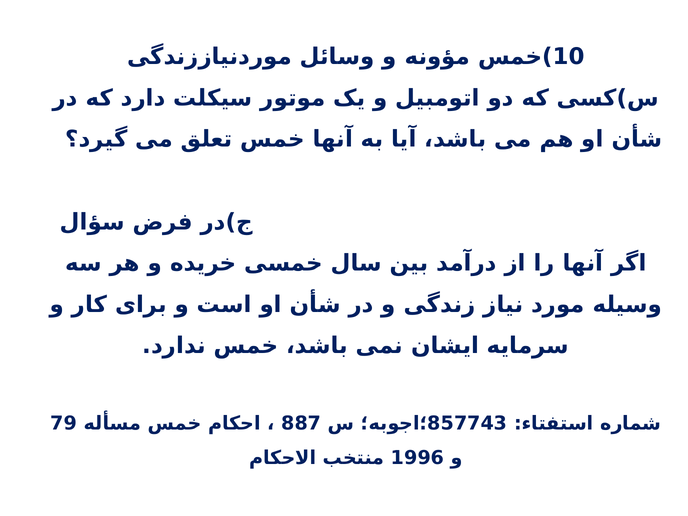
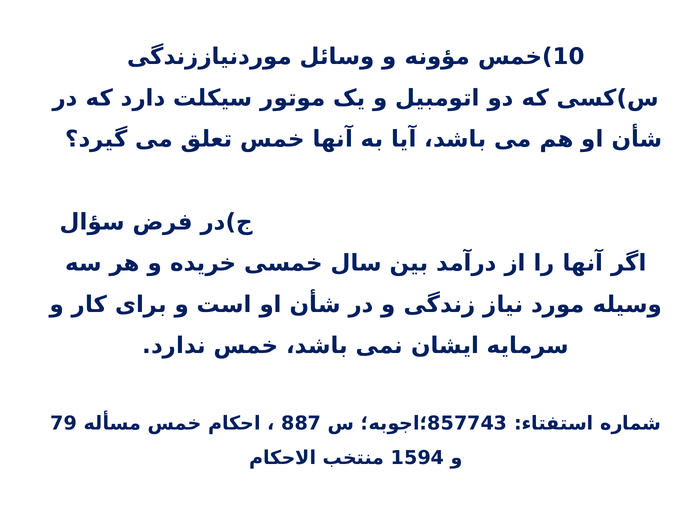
1996: 1996 -> 1594
